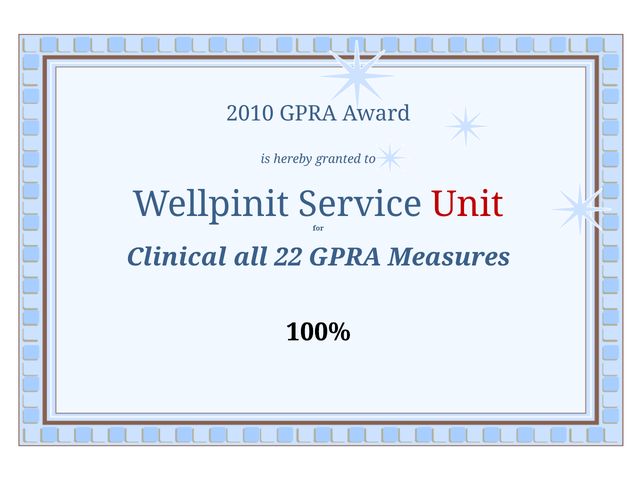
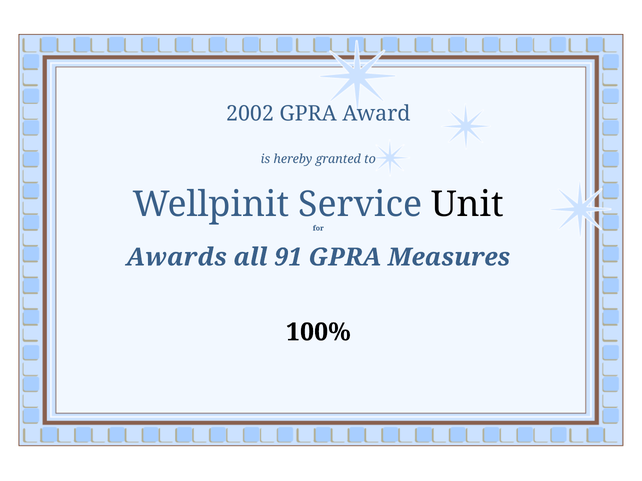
2010: 2010 -> 2002
Unit colour: red -> black
Clinical: Clinical -> Awards
22: 22 -> 91
